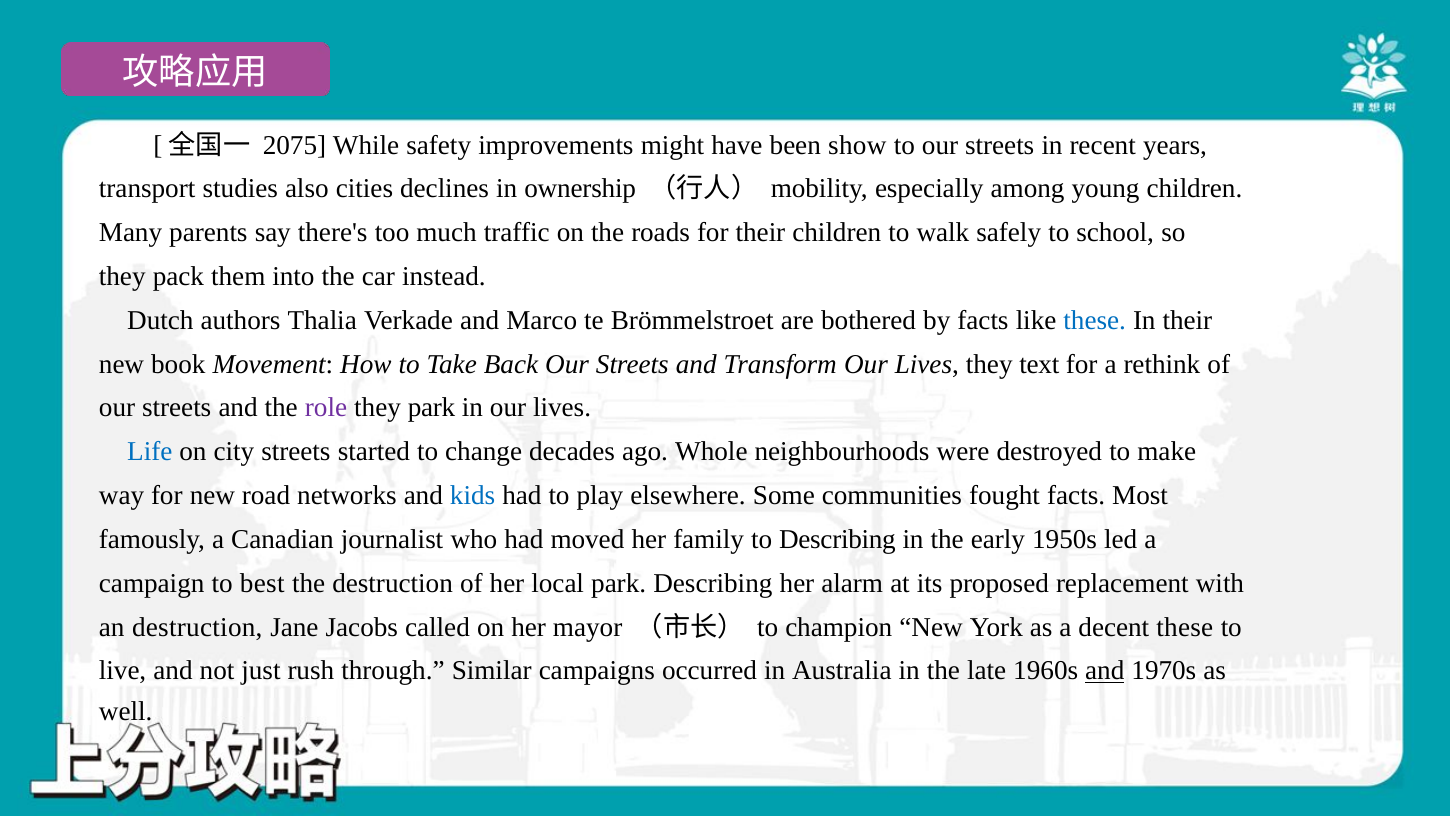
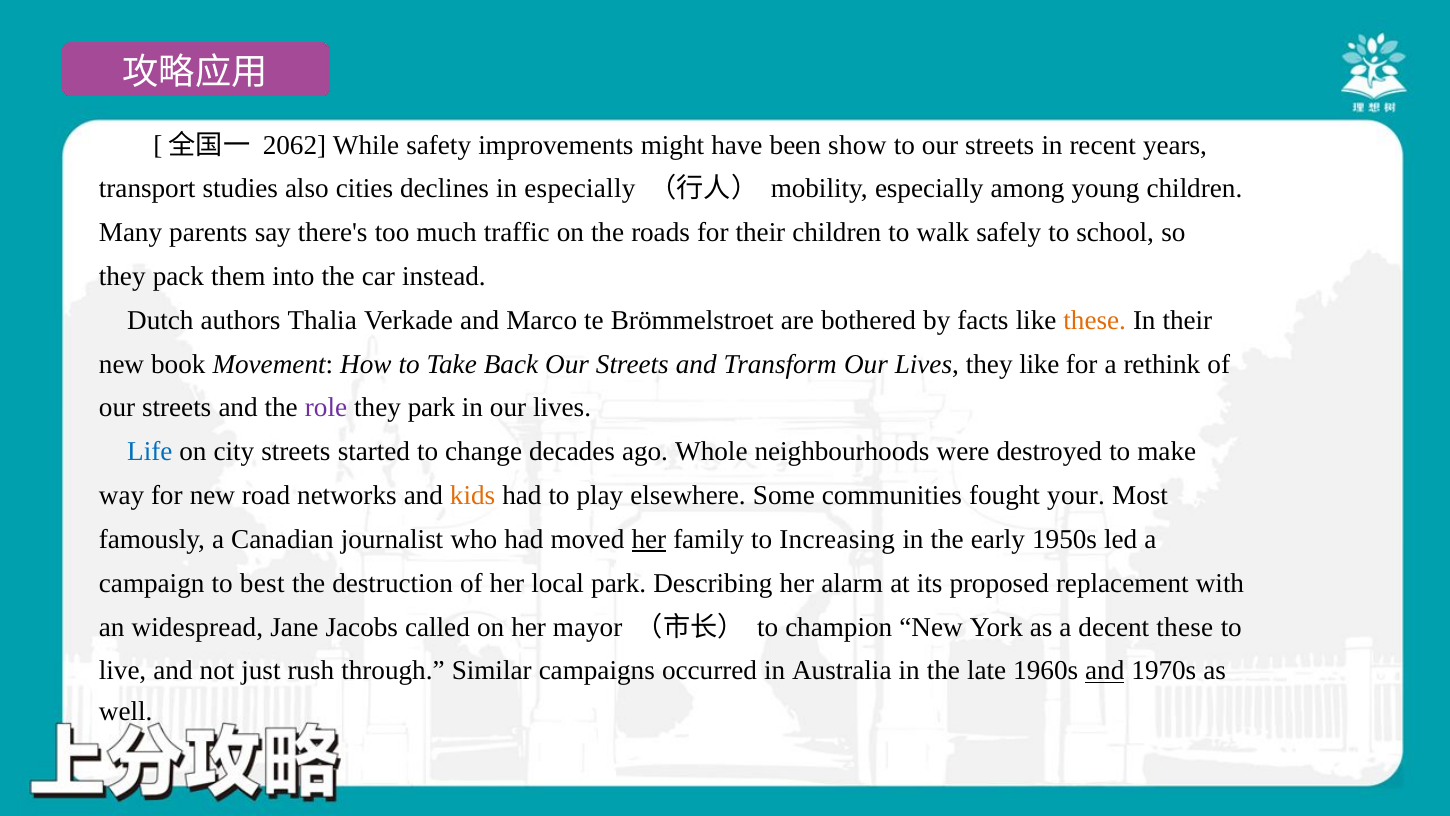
2075: 2075 -> 2062
in ownership: ownership -> especially
these at (1095, 320) colour: blue -> orange
they text: text -> like
kids colour: blue -> orange
fought facts: facts -> your
her at (649, 539) underline: none -> present
to Describing: Describing -> Increasing
an destruction: destruction -> widespread
